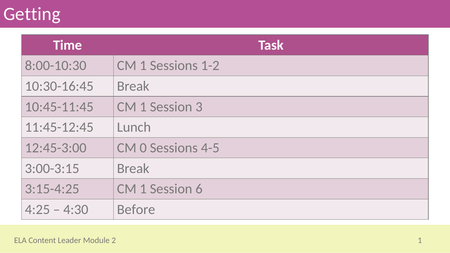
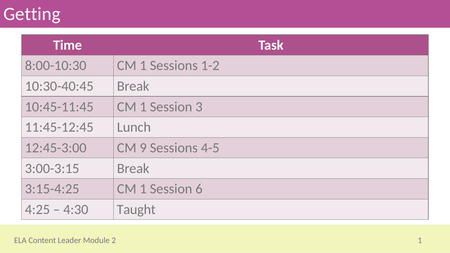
10:30-16:45: 10:30-16:45 -> 10:30-40:45
0: 0 -> 9
Before: Before -> Taught
